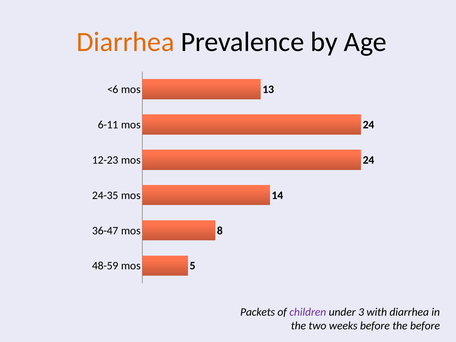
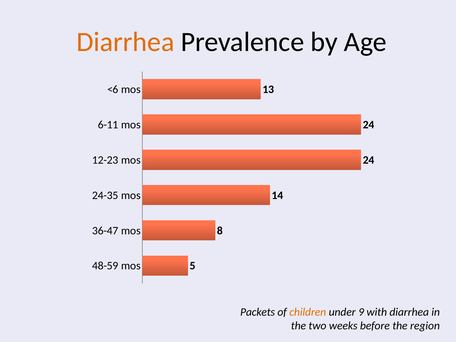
children colour: purple -> orange
3: 3 -> 9
the before: before -> region
